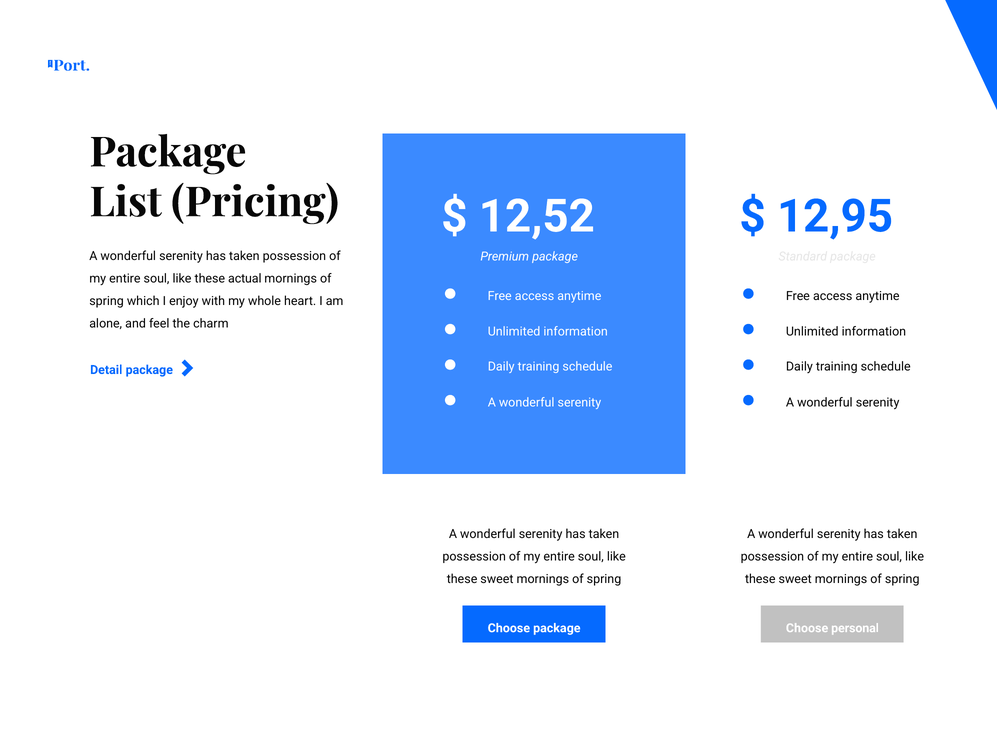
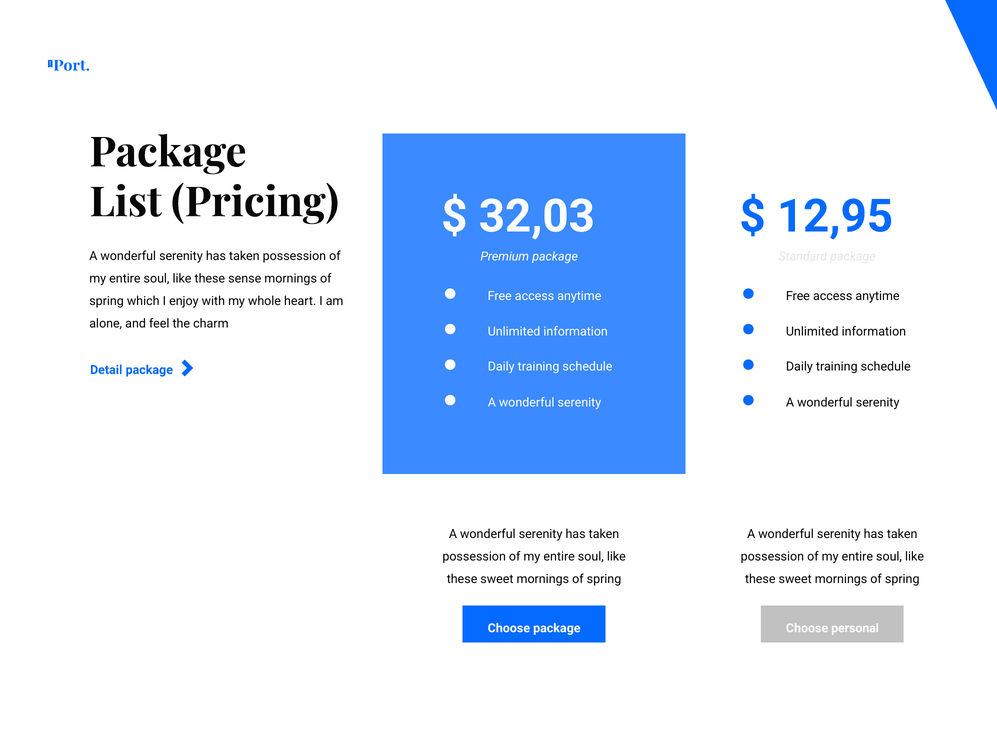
12,52: 12,52 -> 32,03
actual: actual -> sense
